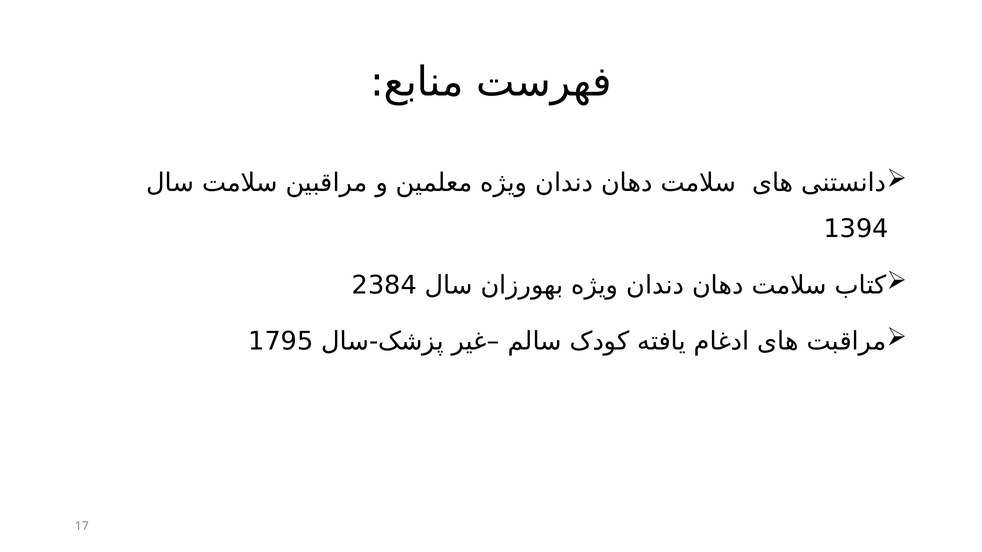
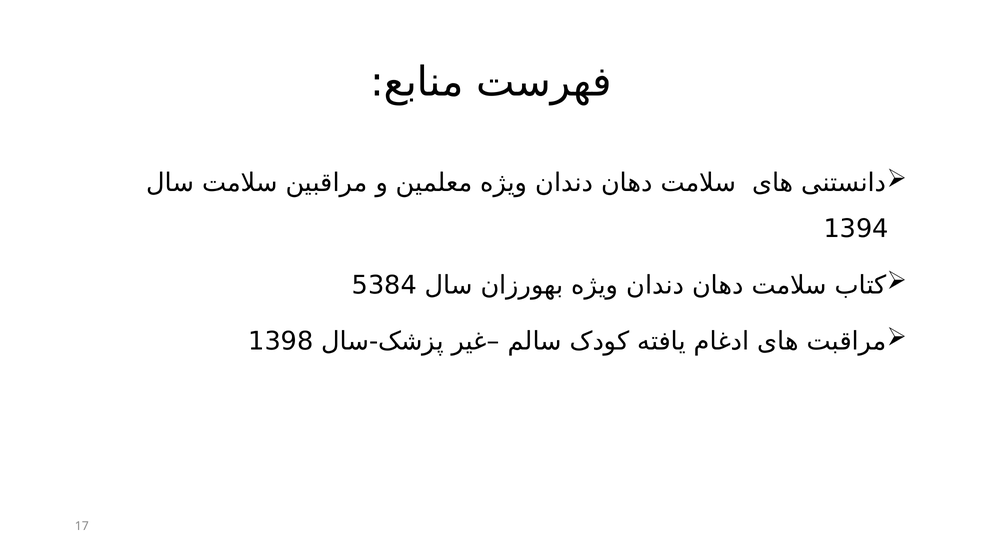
2384: 2384 -> 5384
1795: 1795 -> 1398
